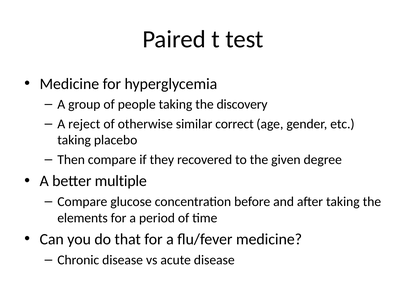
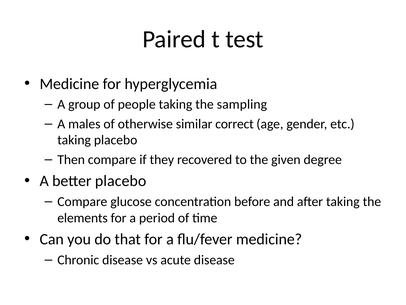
discovery: discovery -> sampling
reject: reject -> males
better multiple: multiple -> placebo
